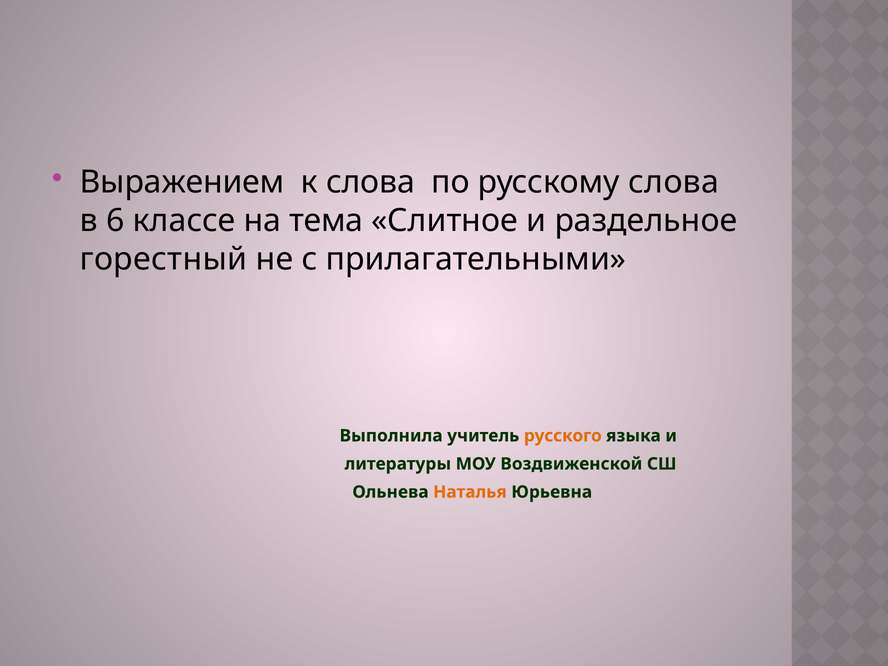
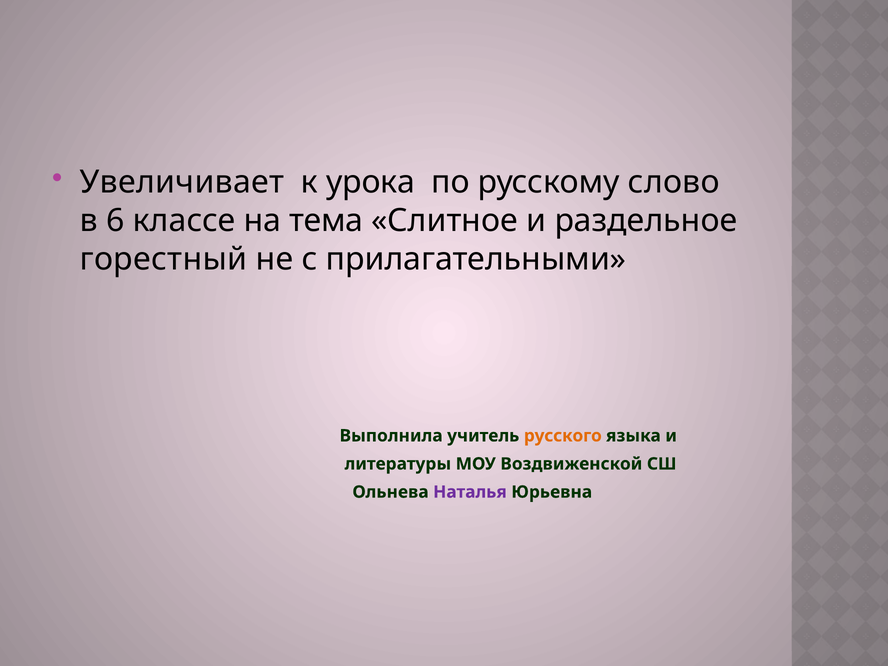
Выражением: Выражением -> Увеличивает
к слова: слова -> урока
русскому слова: слова -> слово
Наталья colour: orange -> purple
